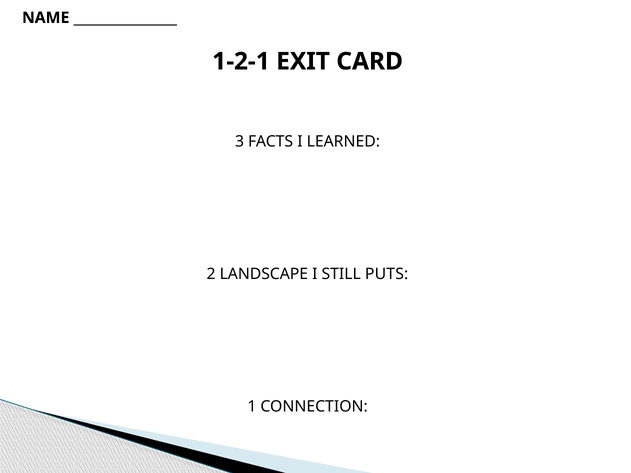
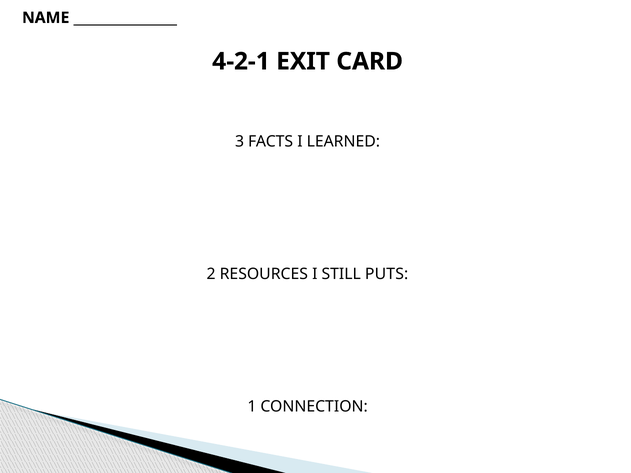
1-2-1: 1-2-1 -> 4-2-1
LANDSCAPE: LANDSCAPE -> RESOURCES
